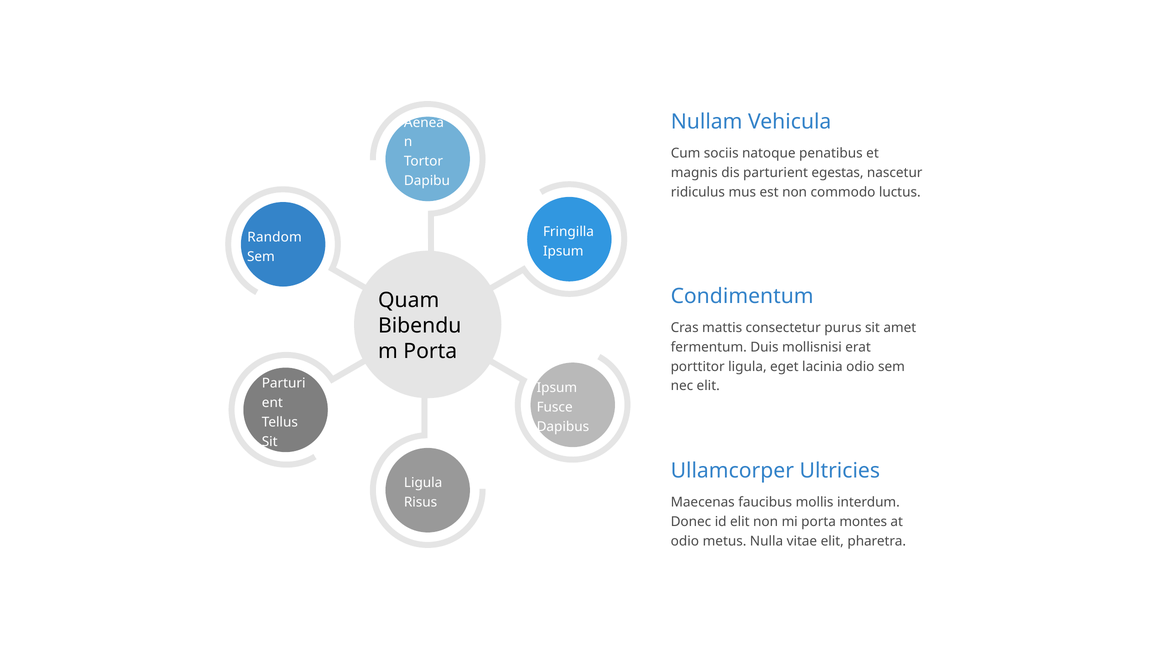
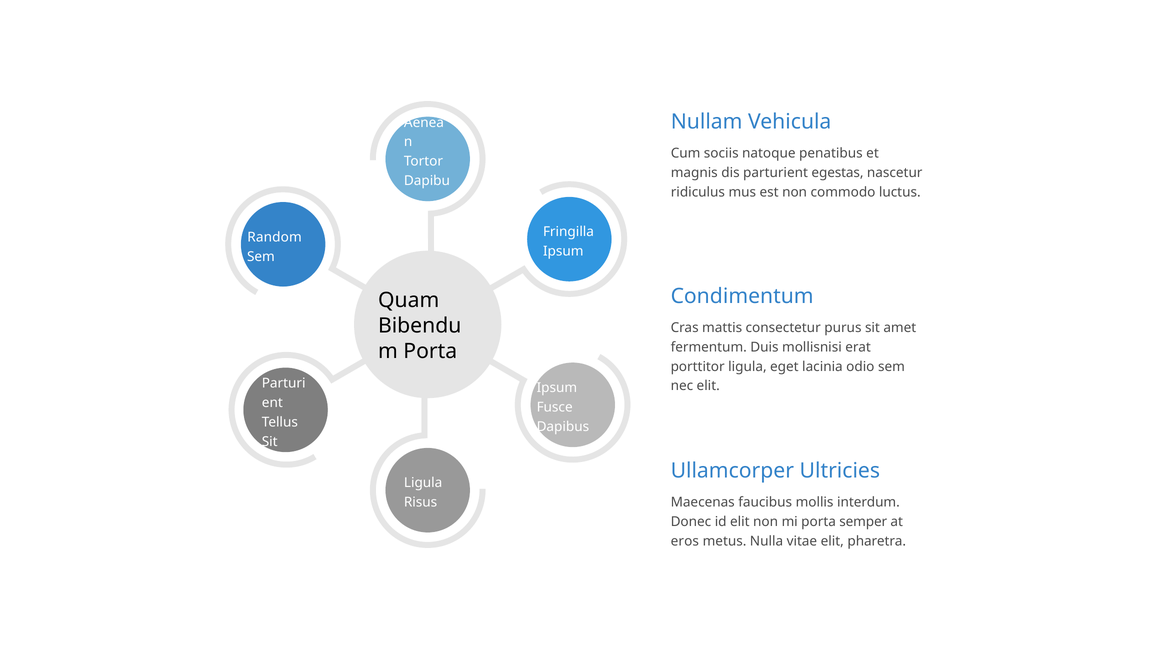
montes: montes -> semper
odio at (685, 541): odio -> eros
